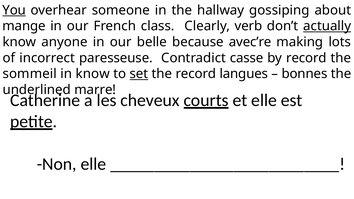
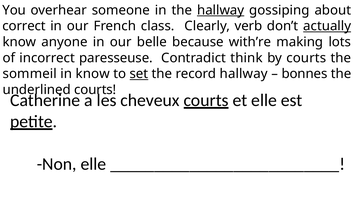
You underline: present -> none
hallway at (221, 10) underline: none -> present
mange: mange -> correct
avec’re: avec’re -> with’re
casse: casse -> think
by record: record -> courts
record langues: langues -> hallway
marre at (95, 90): marre -> courts
